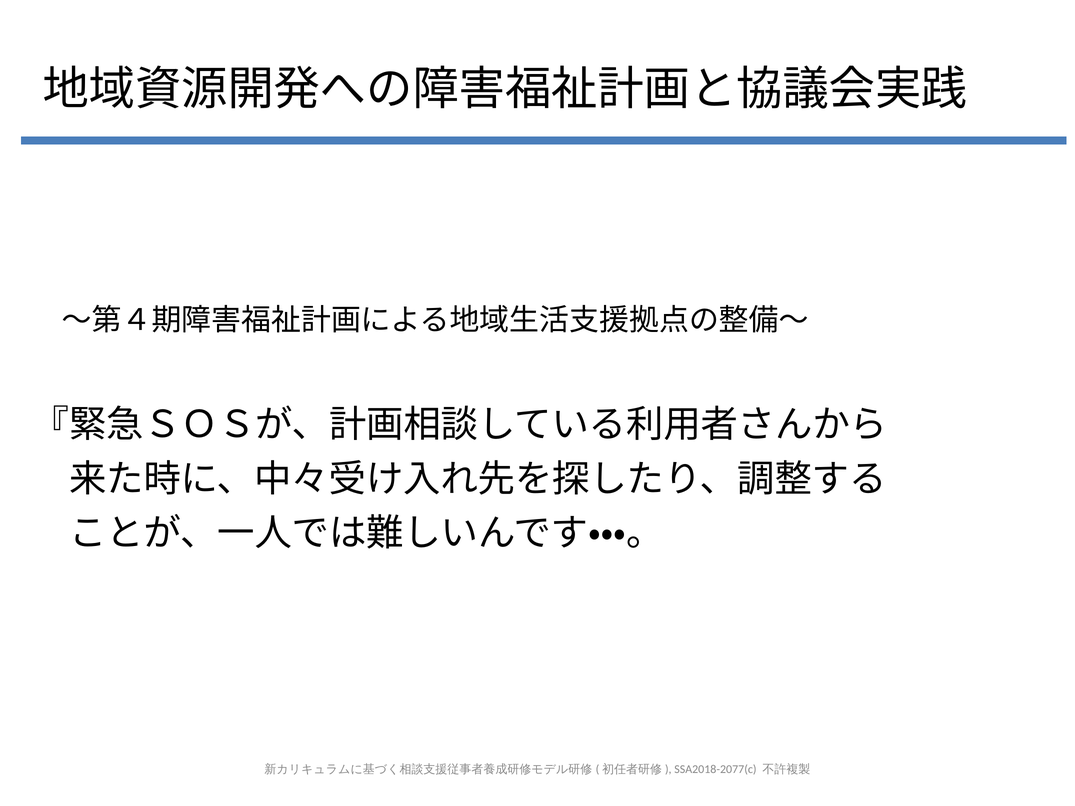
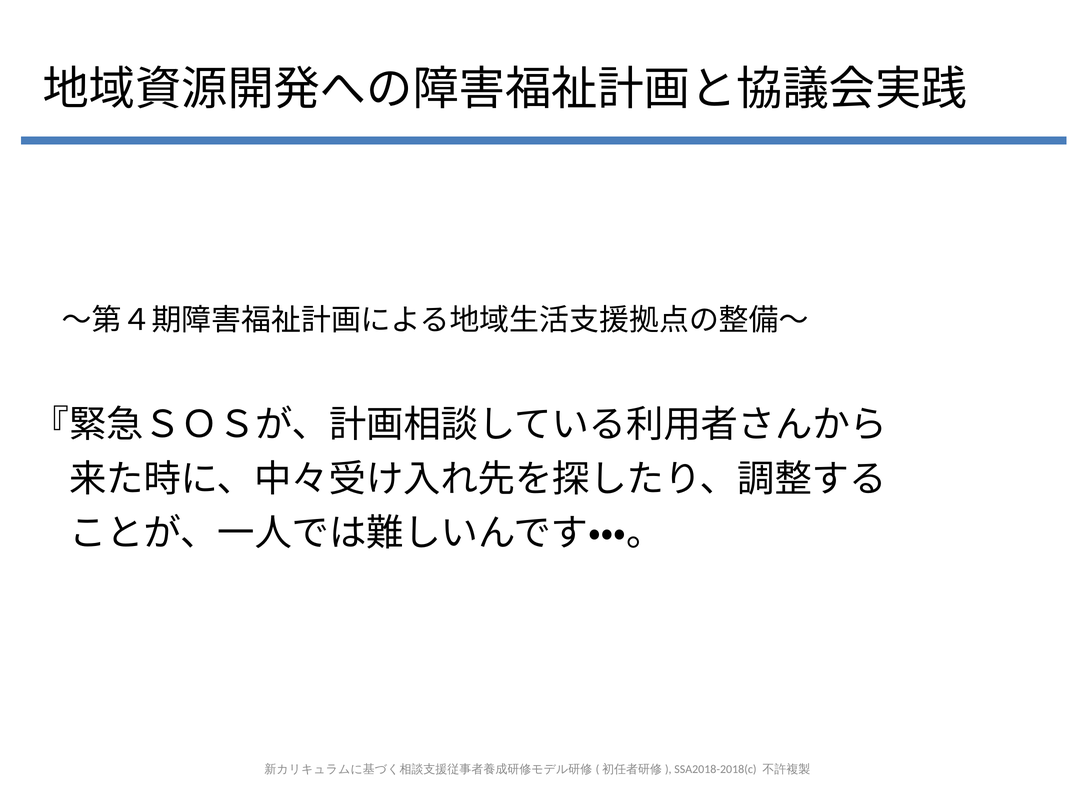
SSA2018-2077(c: SSA2018-2077(c -> SSA2018-2018(c
